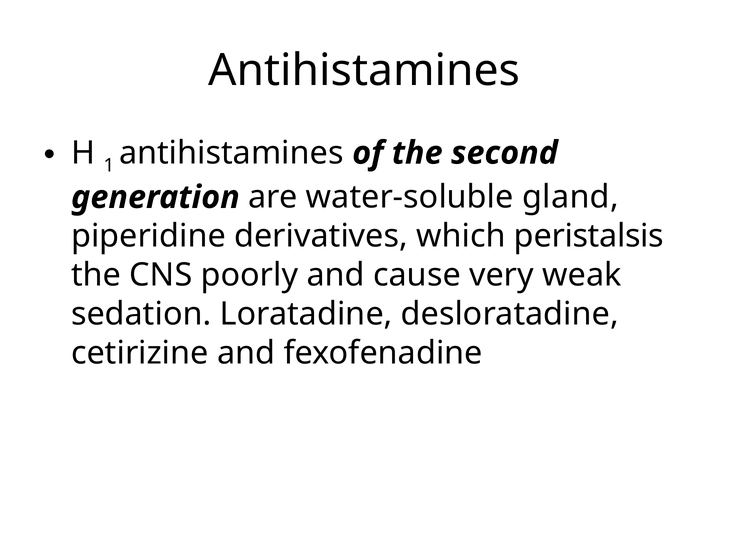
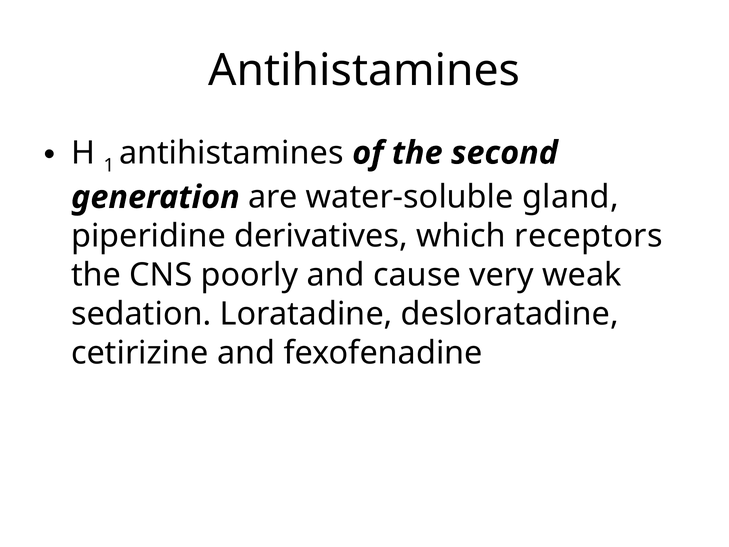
peristalsis: peristalsis -> receptors
